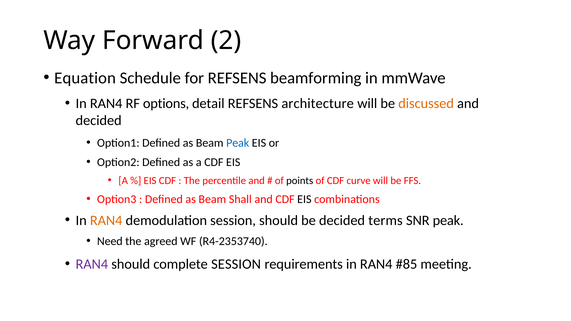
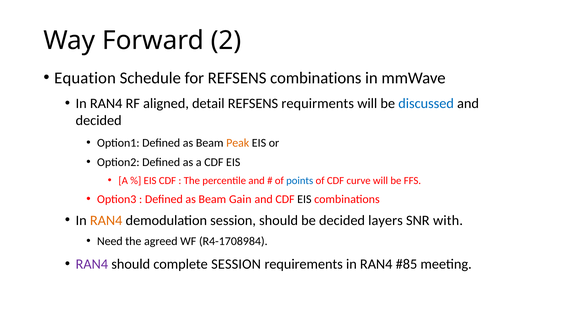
REFSENS beamforming: beamforming -> combinations
options: options -> aligned
architecture: architecture -> requirments
discussed colour: orange -> blue
Peak at (238, 143) colour: blue -> orange
points colour: black -> blue
Shall: Shall -> Gain
terms: terms -> layers
SNR peak: peak -> with
R4-2353740: R4-2353740 -> R4-1708984
